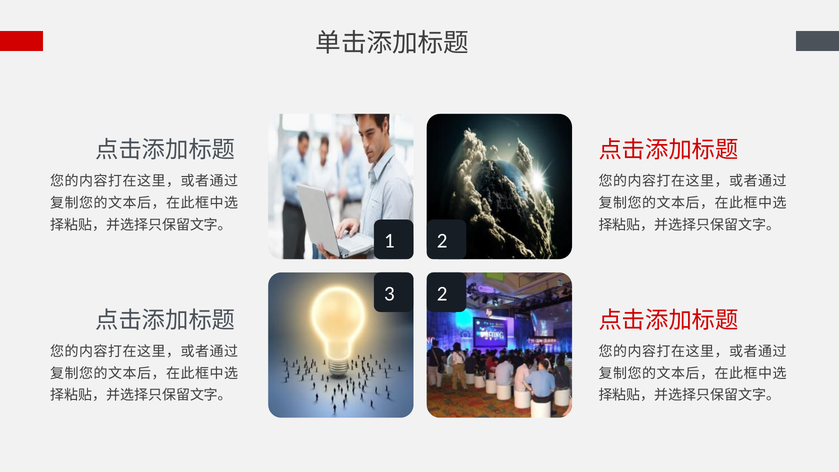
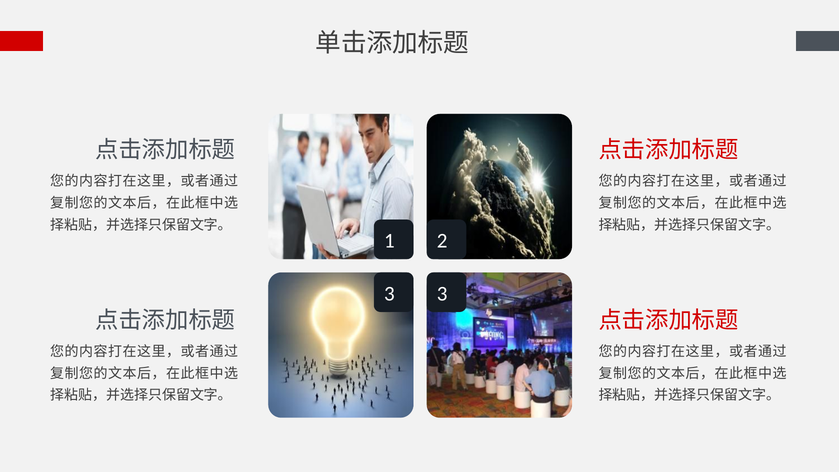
3 2: 2 -> 3
